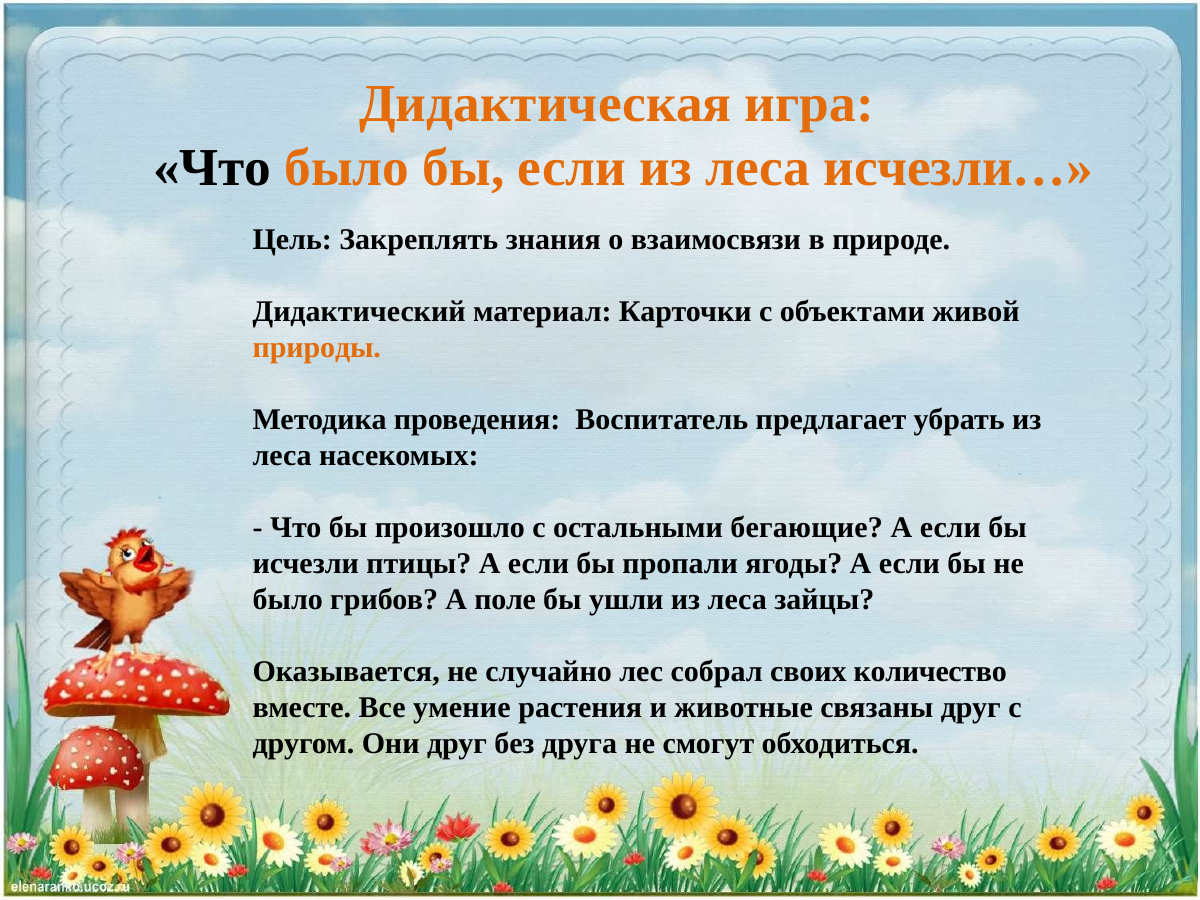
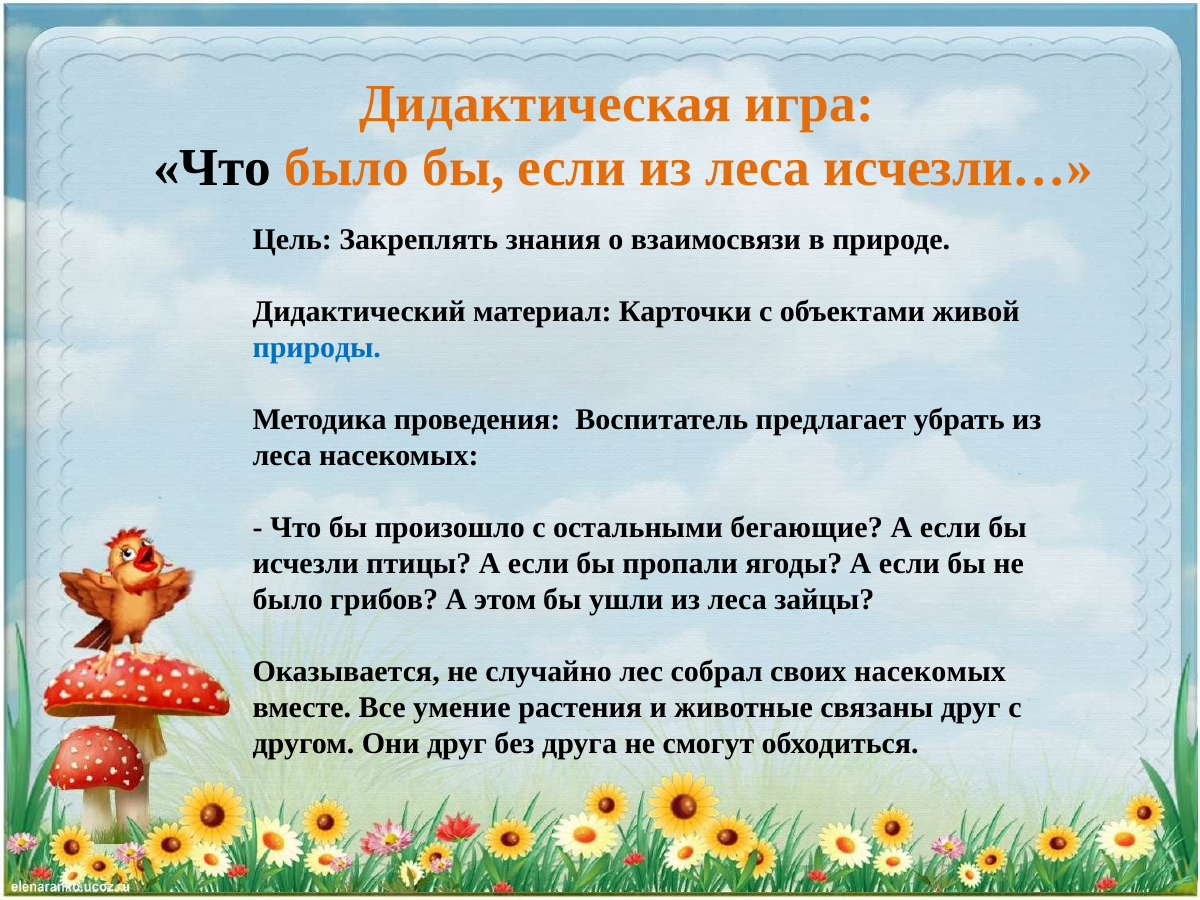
природы colour: orange -> blue
поле: поле -> этом
своих количество: количество -> насекомых
